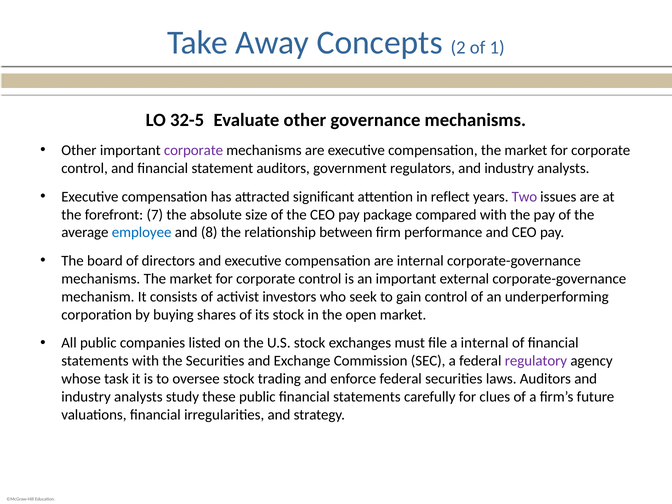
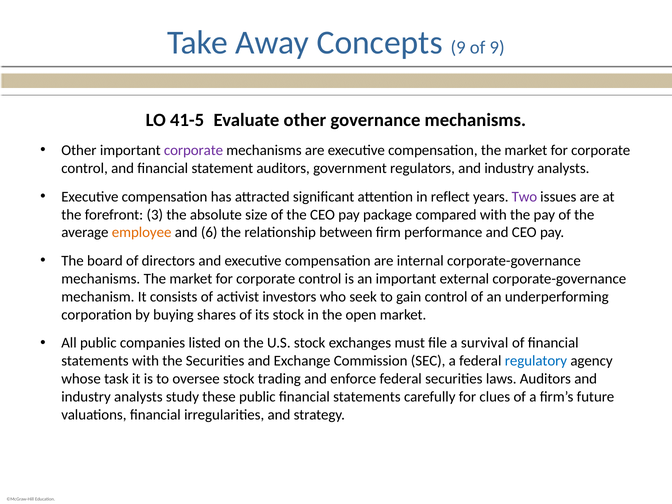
Concepts 2: 2 -> 9
of 1: 1 -> 9
32-5: 32-5 -> 41-5
7: 7 -> 3
employee colour: blue -> orange
8: 8 -> 6
a internal: internal -> survival
regulatory colour: purple -> blue
